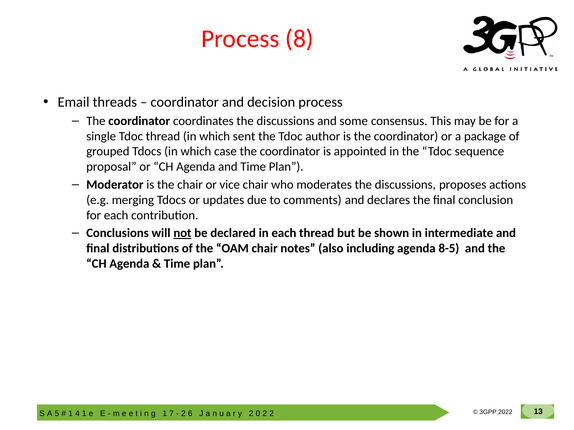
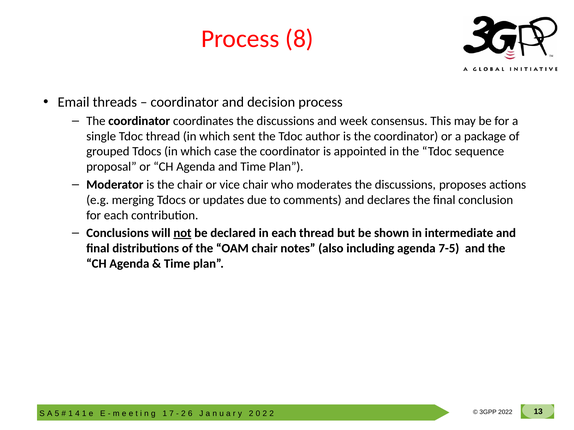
some: some -> week
8-5: 8-5 -> 7-5
